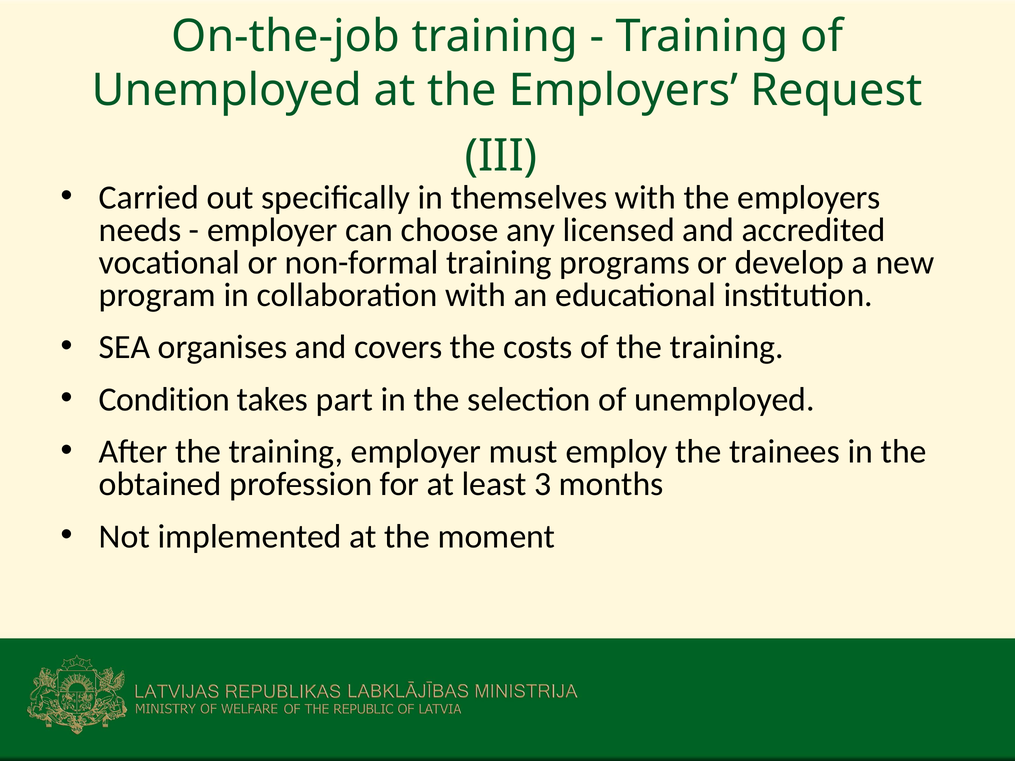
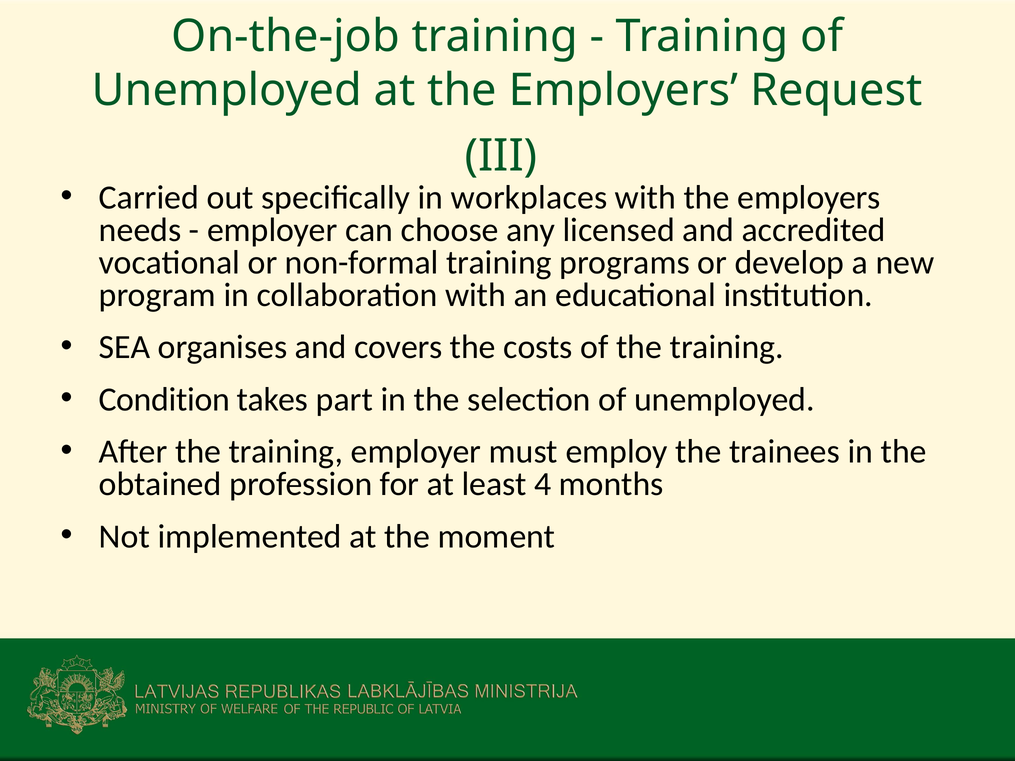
themselves: themselves -> workplaces
3: 3 -> 4
